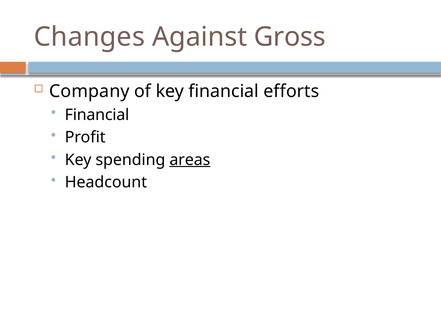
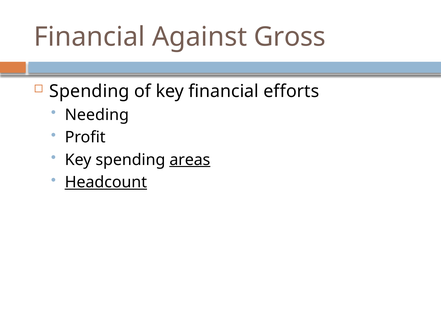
Changes at (89, 37): Changes -> Financial
Company at (89, 91): Company -> Spending
Financial at (97, 115): Financial -> Needing
Headcount underline: none -> present
